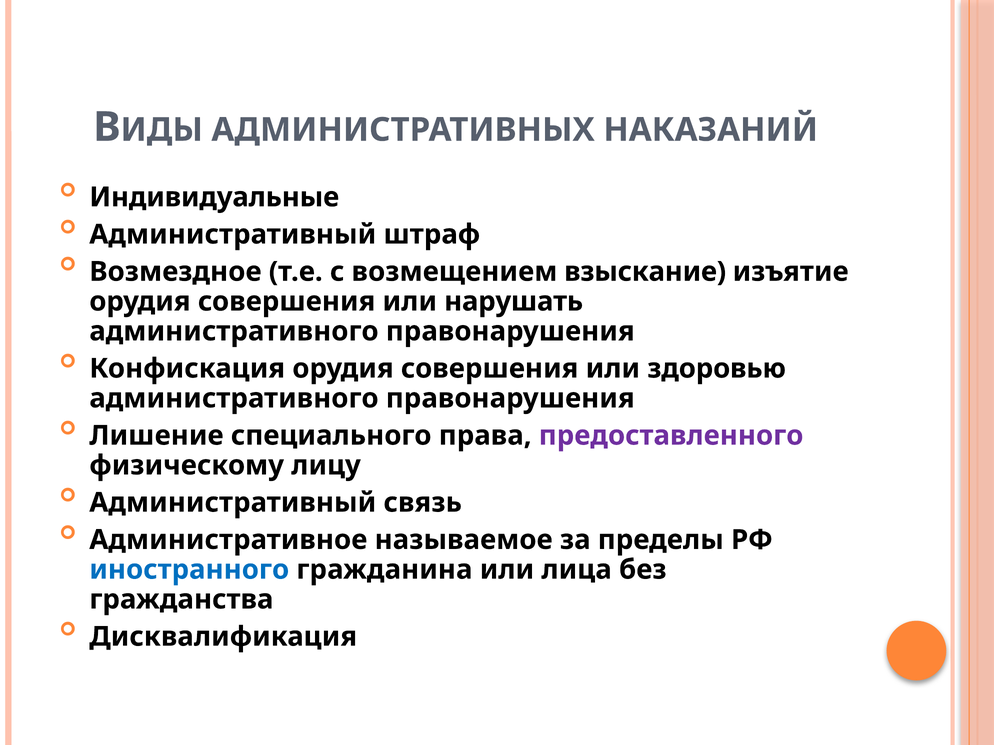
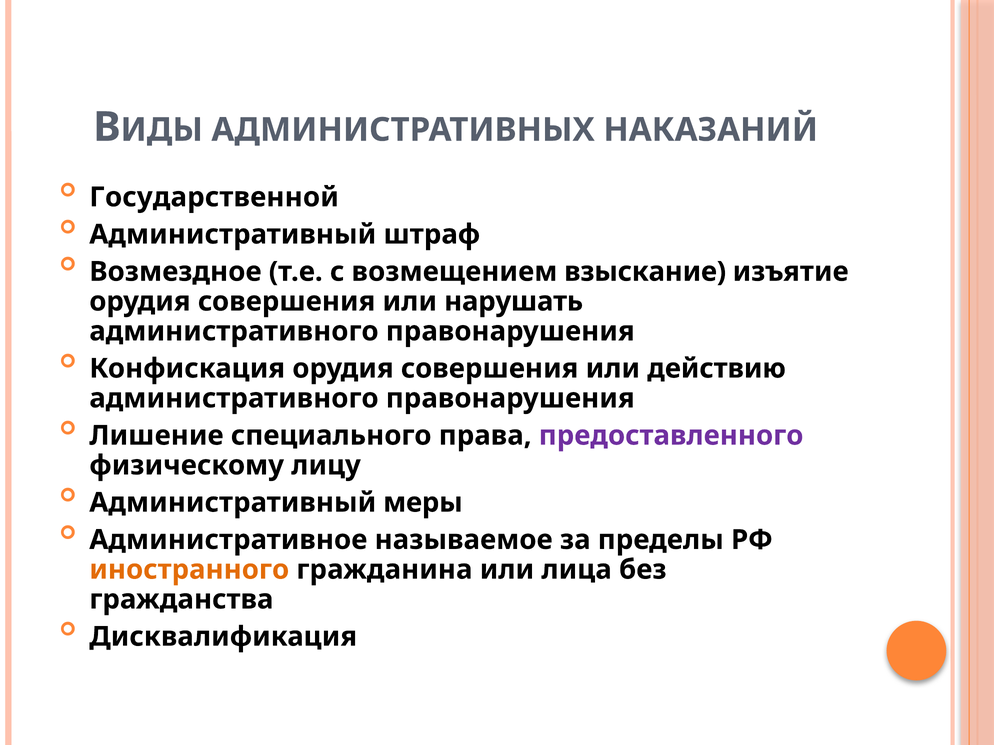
Индивидуальные: Индивидуальные -> Государственной
здоровью: здоровью -> действию
связь: связь -> меры
иностранного colour: blue -> orange
